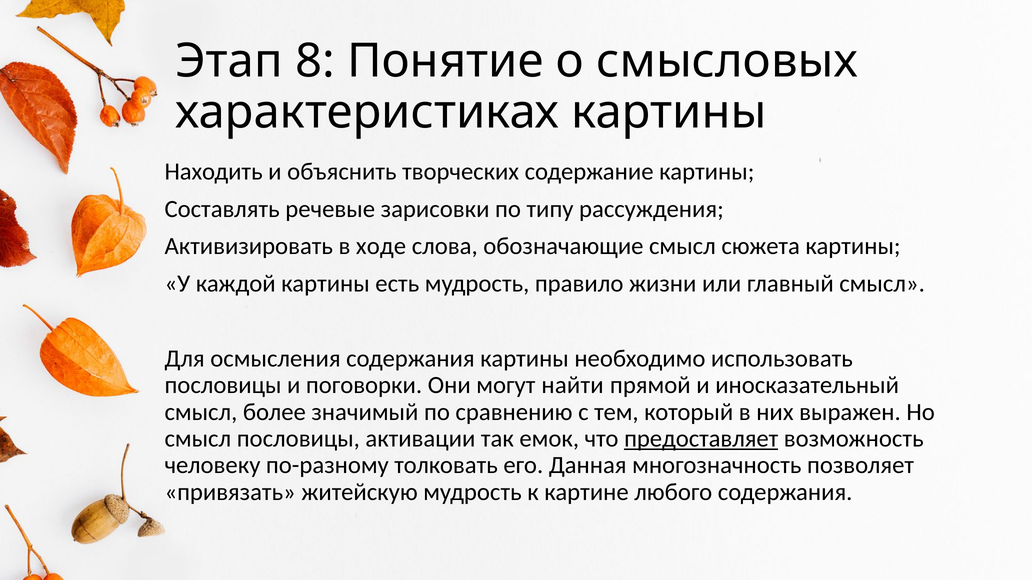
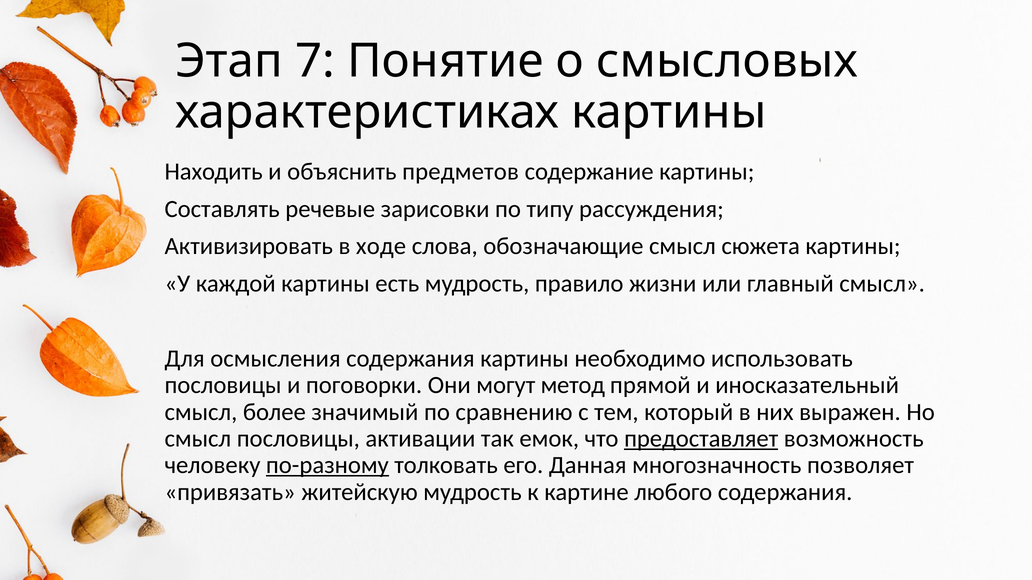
8: 8 -> 7
творческих: творческих -> предметов
найти: найти -> метод
по-разному underline: none -> present
